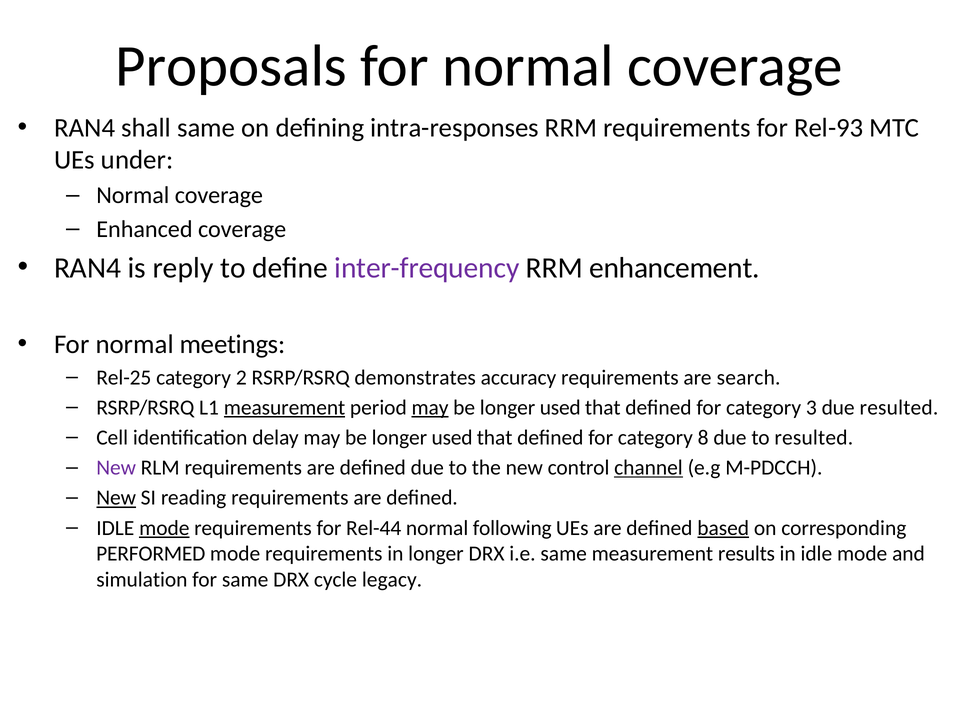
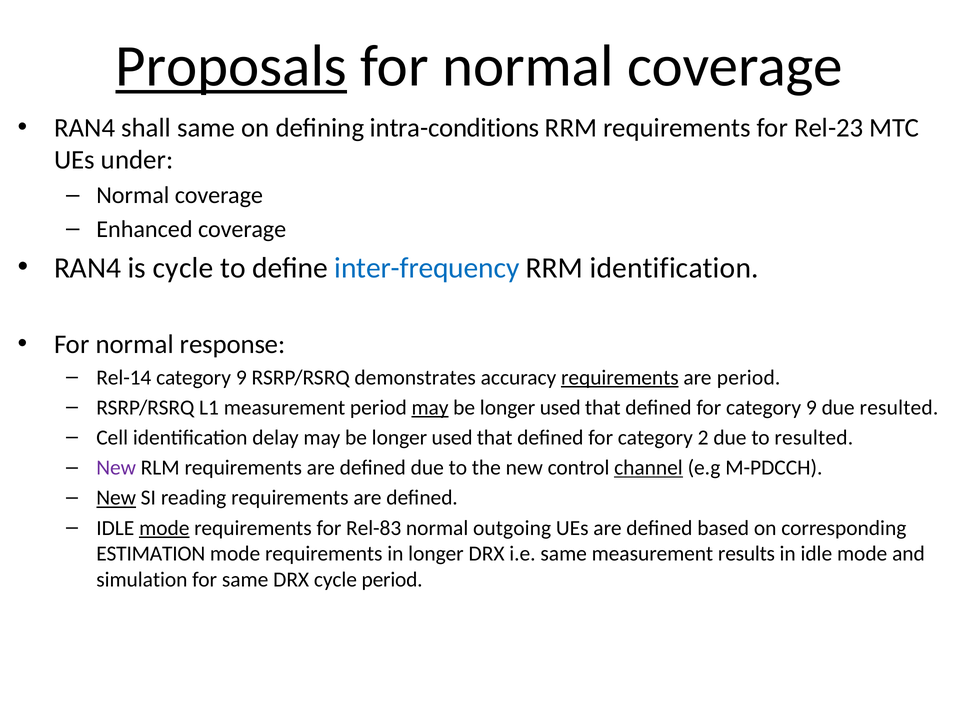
Proposals underline: none -> present
intra-responses: intra-responses -> intra-conditions
Rel-93: Rel-93 -> Rel-23
is reply: reply -> cycle
inter-frequency colour: purple -> blue
RRM enhancement: enhancement -> identification
meetings: meetings -> response
Rel-25: Rel-25 -> Rel-14
2 at (241, 377): 2 -> 9
requirements at (620, 377) underline: none -> present
are search: search -> period
measurement at (285, 407) underline: present -> none
for category 3: 3 -> 9
8: 8 -> 2
Rel-44: Rel-44 -> Rel-83
following: following -> outgoing
based underline: present -> none
PERFORMED: PERFORMED -> ESTIMATION
cycle legacy: legacy -> period
